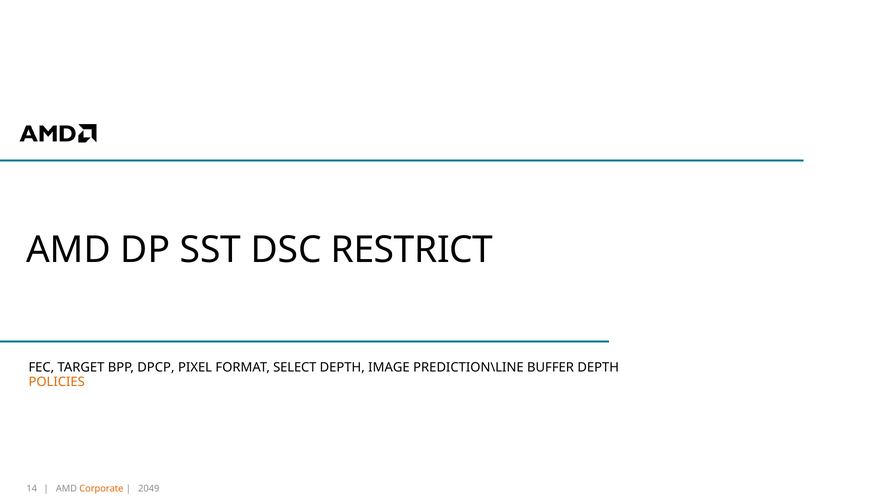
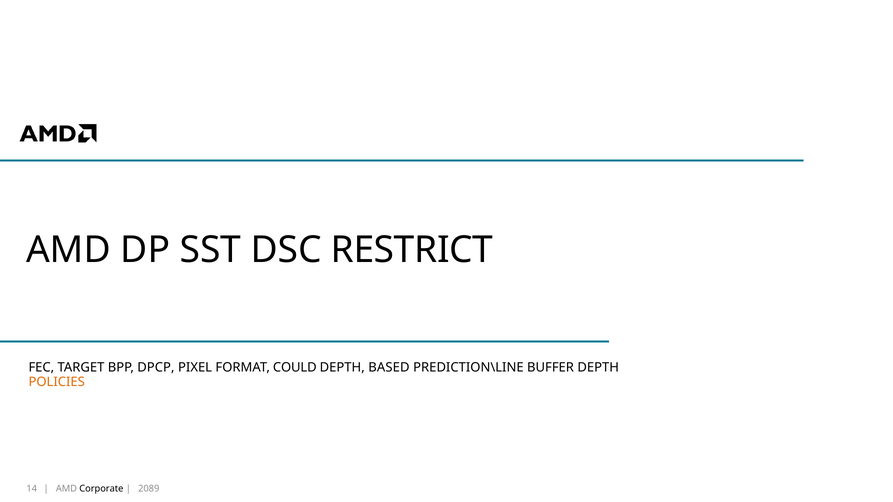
SELECT: SELECT -> COULD
IMAGE: IMAGE -> BASED
Corporate colour: orange -> black
2049: 2049 -> 2089
